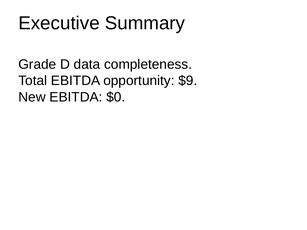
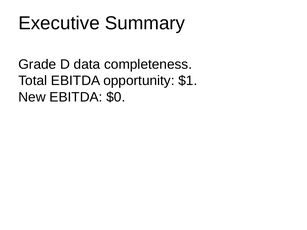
$9: $9 -> $1
